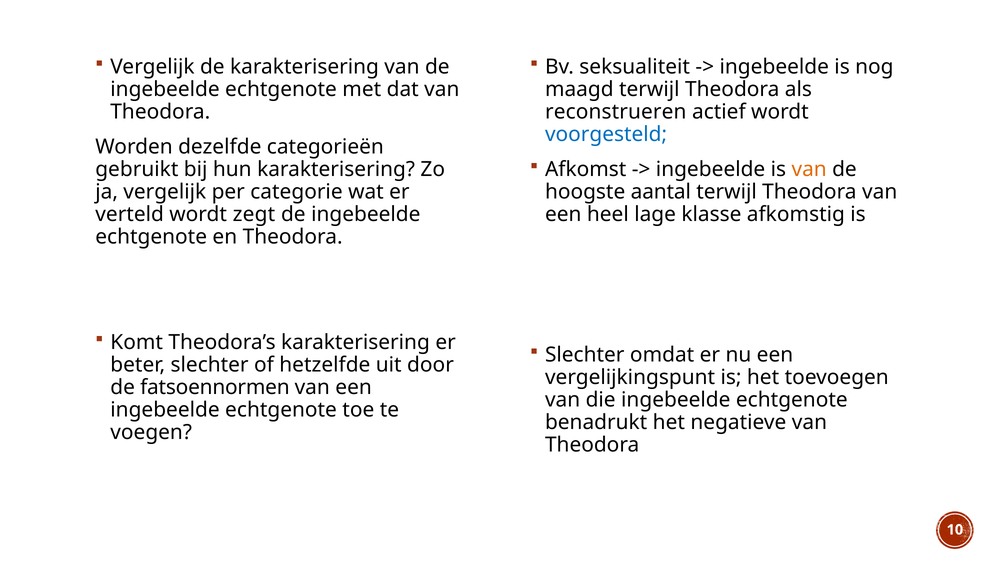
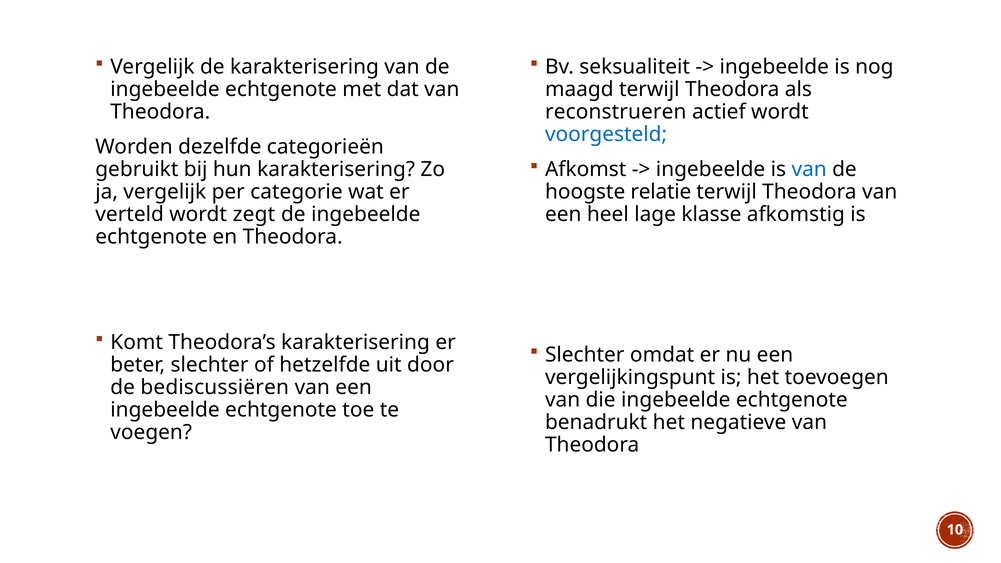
van at (809, 169) colour: orange -> blue
aantal: aantal -> relatie
fatsoennormen: fatsoennormen -> bediscussiëren
